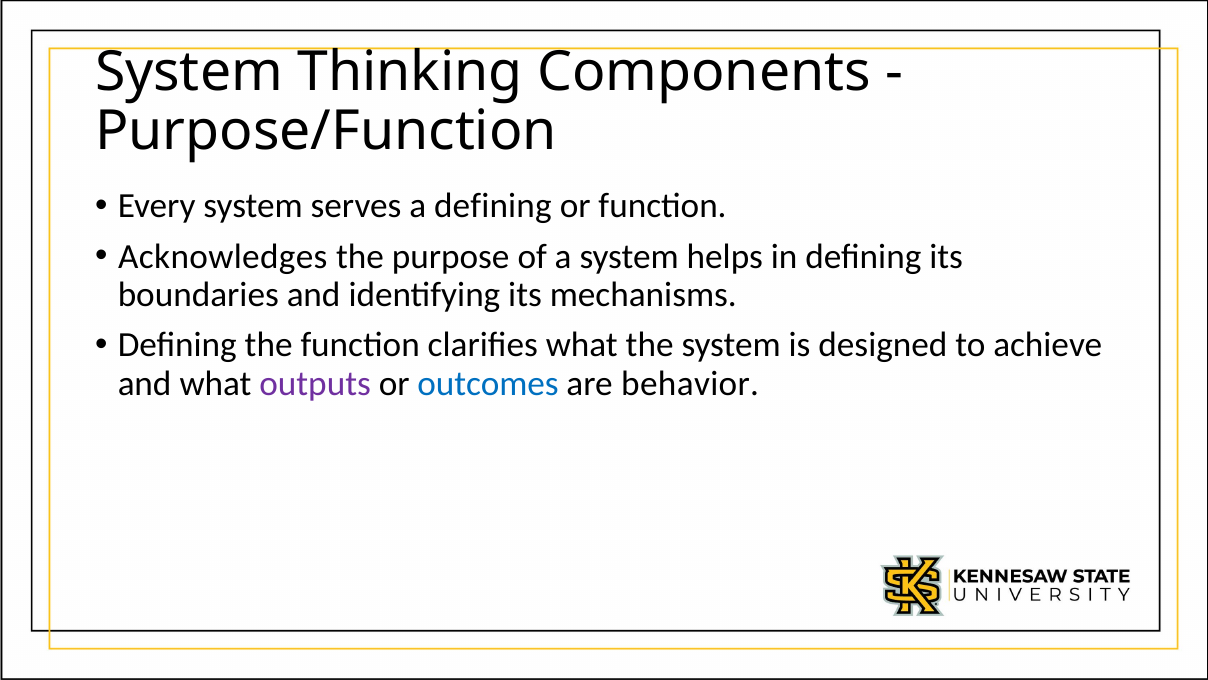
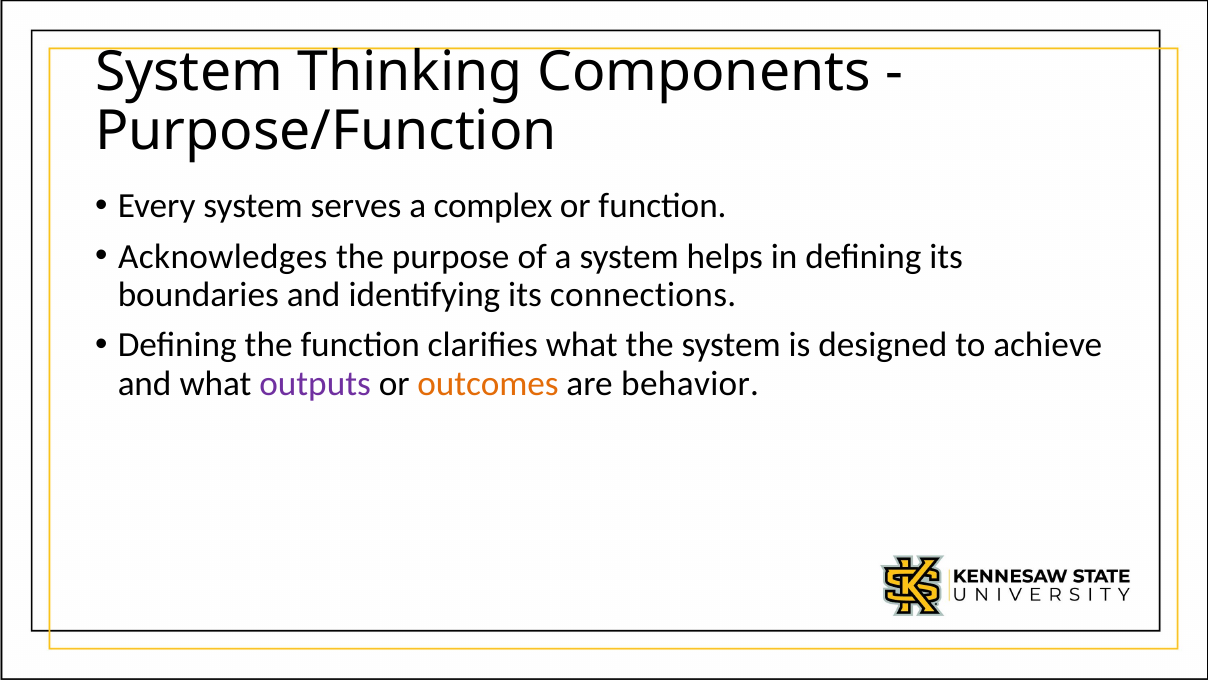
a defining: defining -> complex
mechanisms: mechanisms -> connections
outcomes colour: blue -> orange
